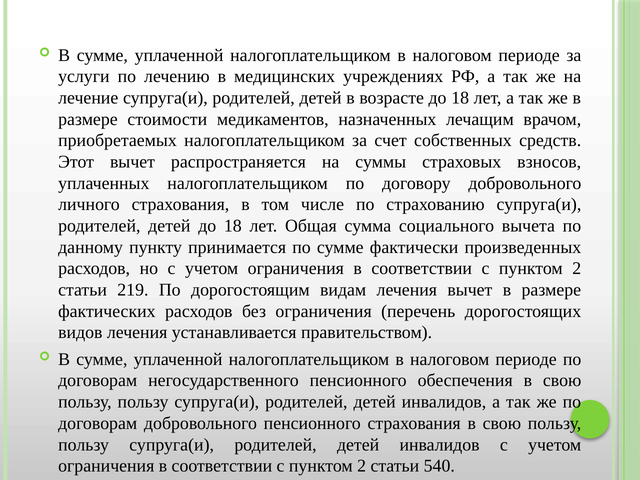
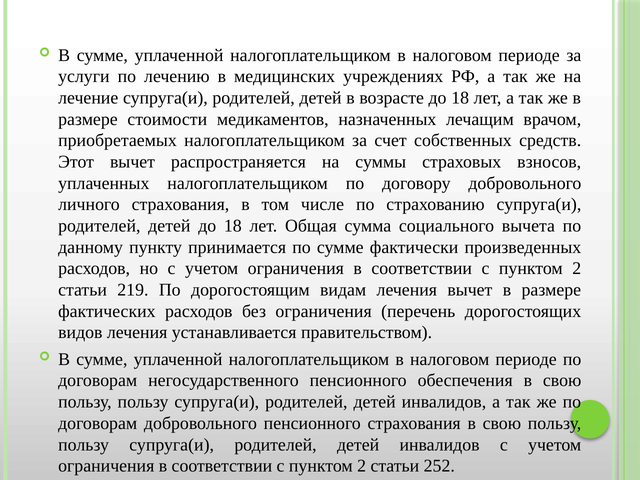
540: 540 -> 252
